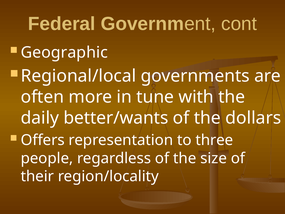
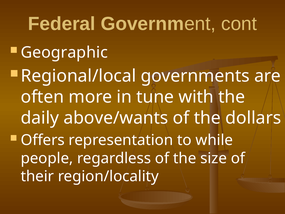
better/wants: better/wants -> above/wants
three: three -> while
